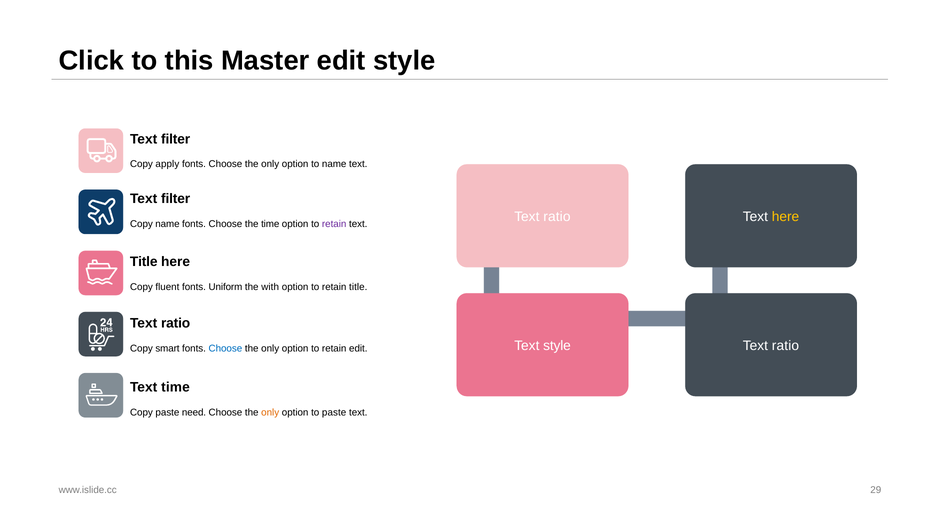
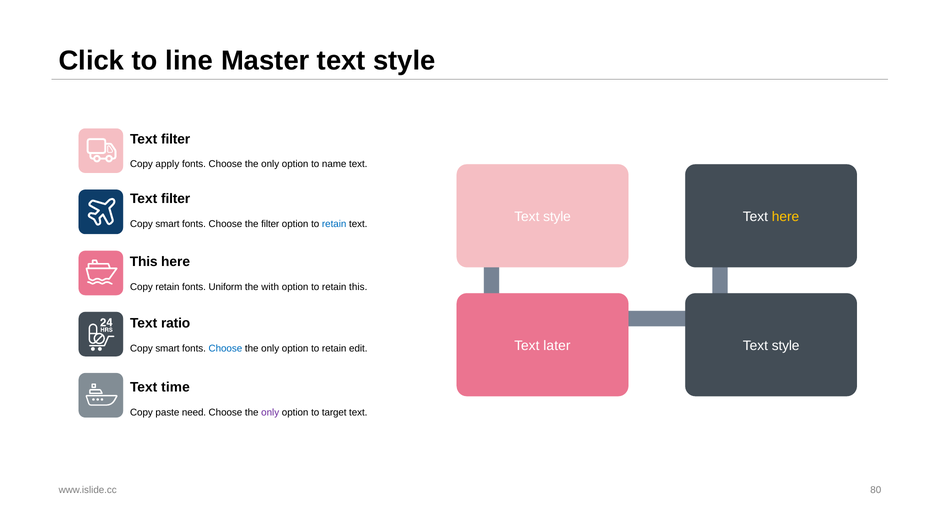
this: this -> line
Master edit: edit -> text
ratio at (557, 217): ratio -> style
name at (167, 224): name -> smart
the time: time -> filter
retain at (334, 224) colour: purple -> blue
Title at (144, 262): Title -> This
Copy fluent: fluent -> retain
retain title: title -> this
Text style: style -> later
ratio at (785, 346): ratio -> style
only at (270, 412) colour: orange -> purple
to paste: paste -> target
29: 29 -> 80
